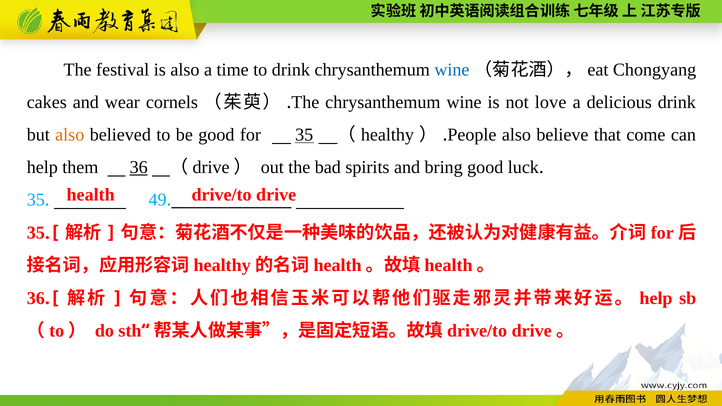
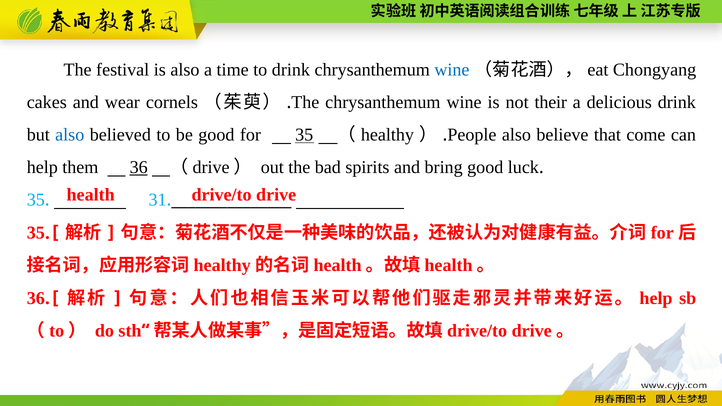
love: love -> their
also at (70, 135) colour: orange -> blue
49: 49 -> 31
